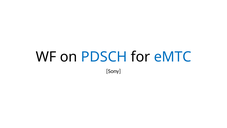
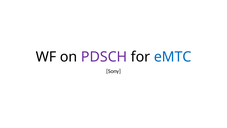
PDSCH colour: blue -> purple
